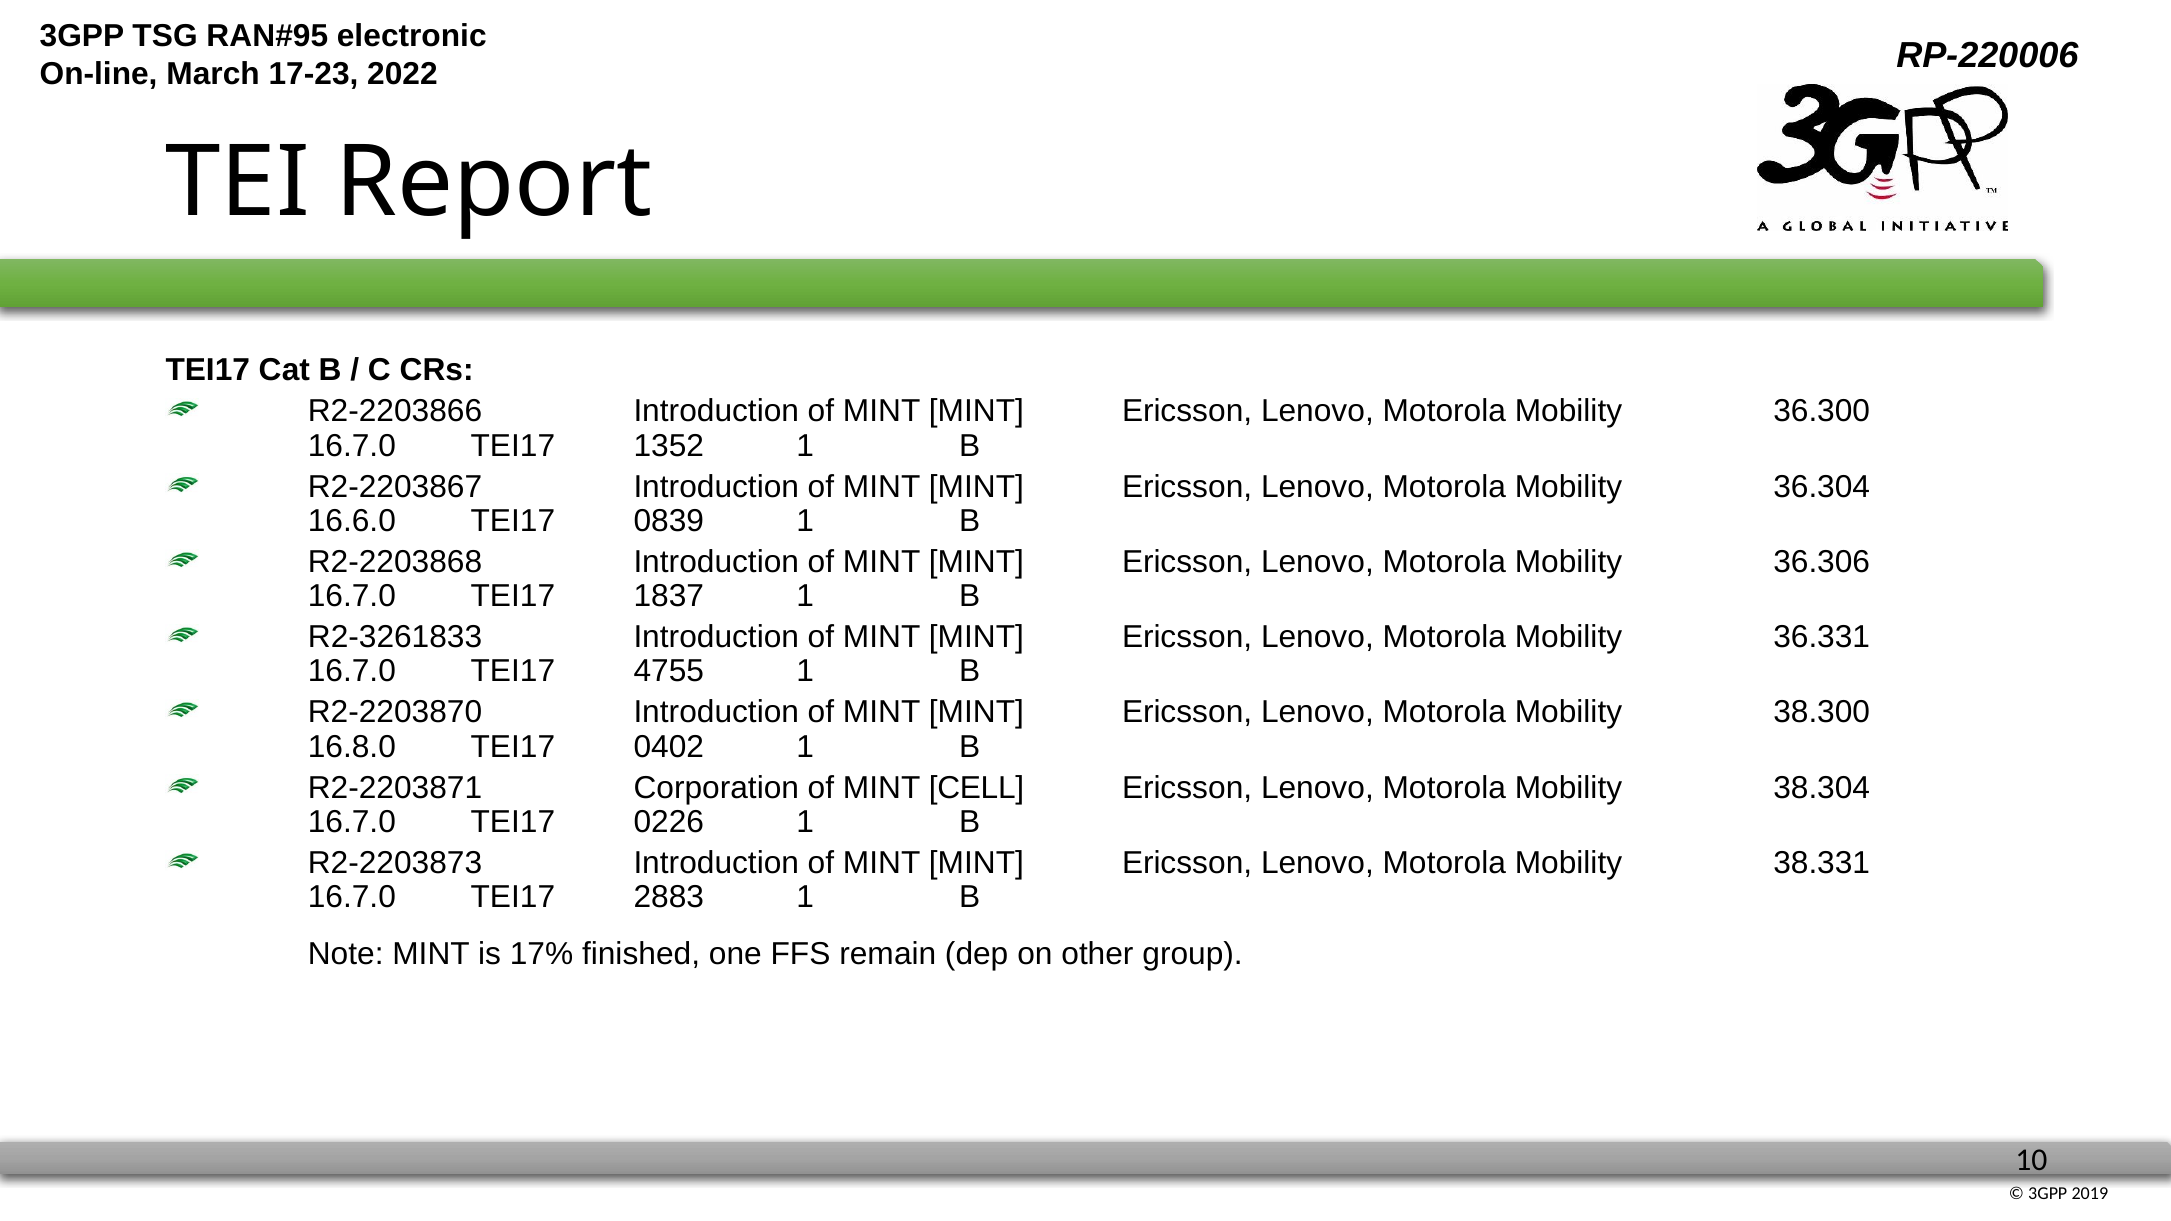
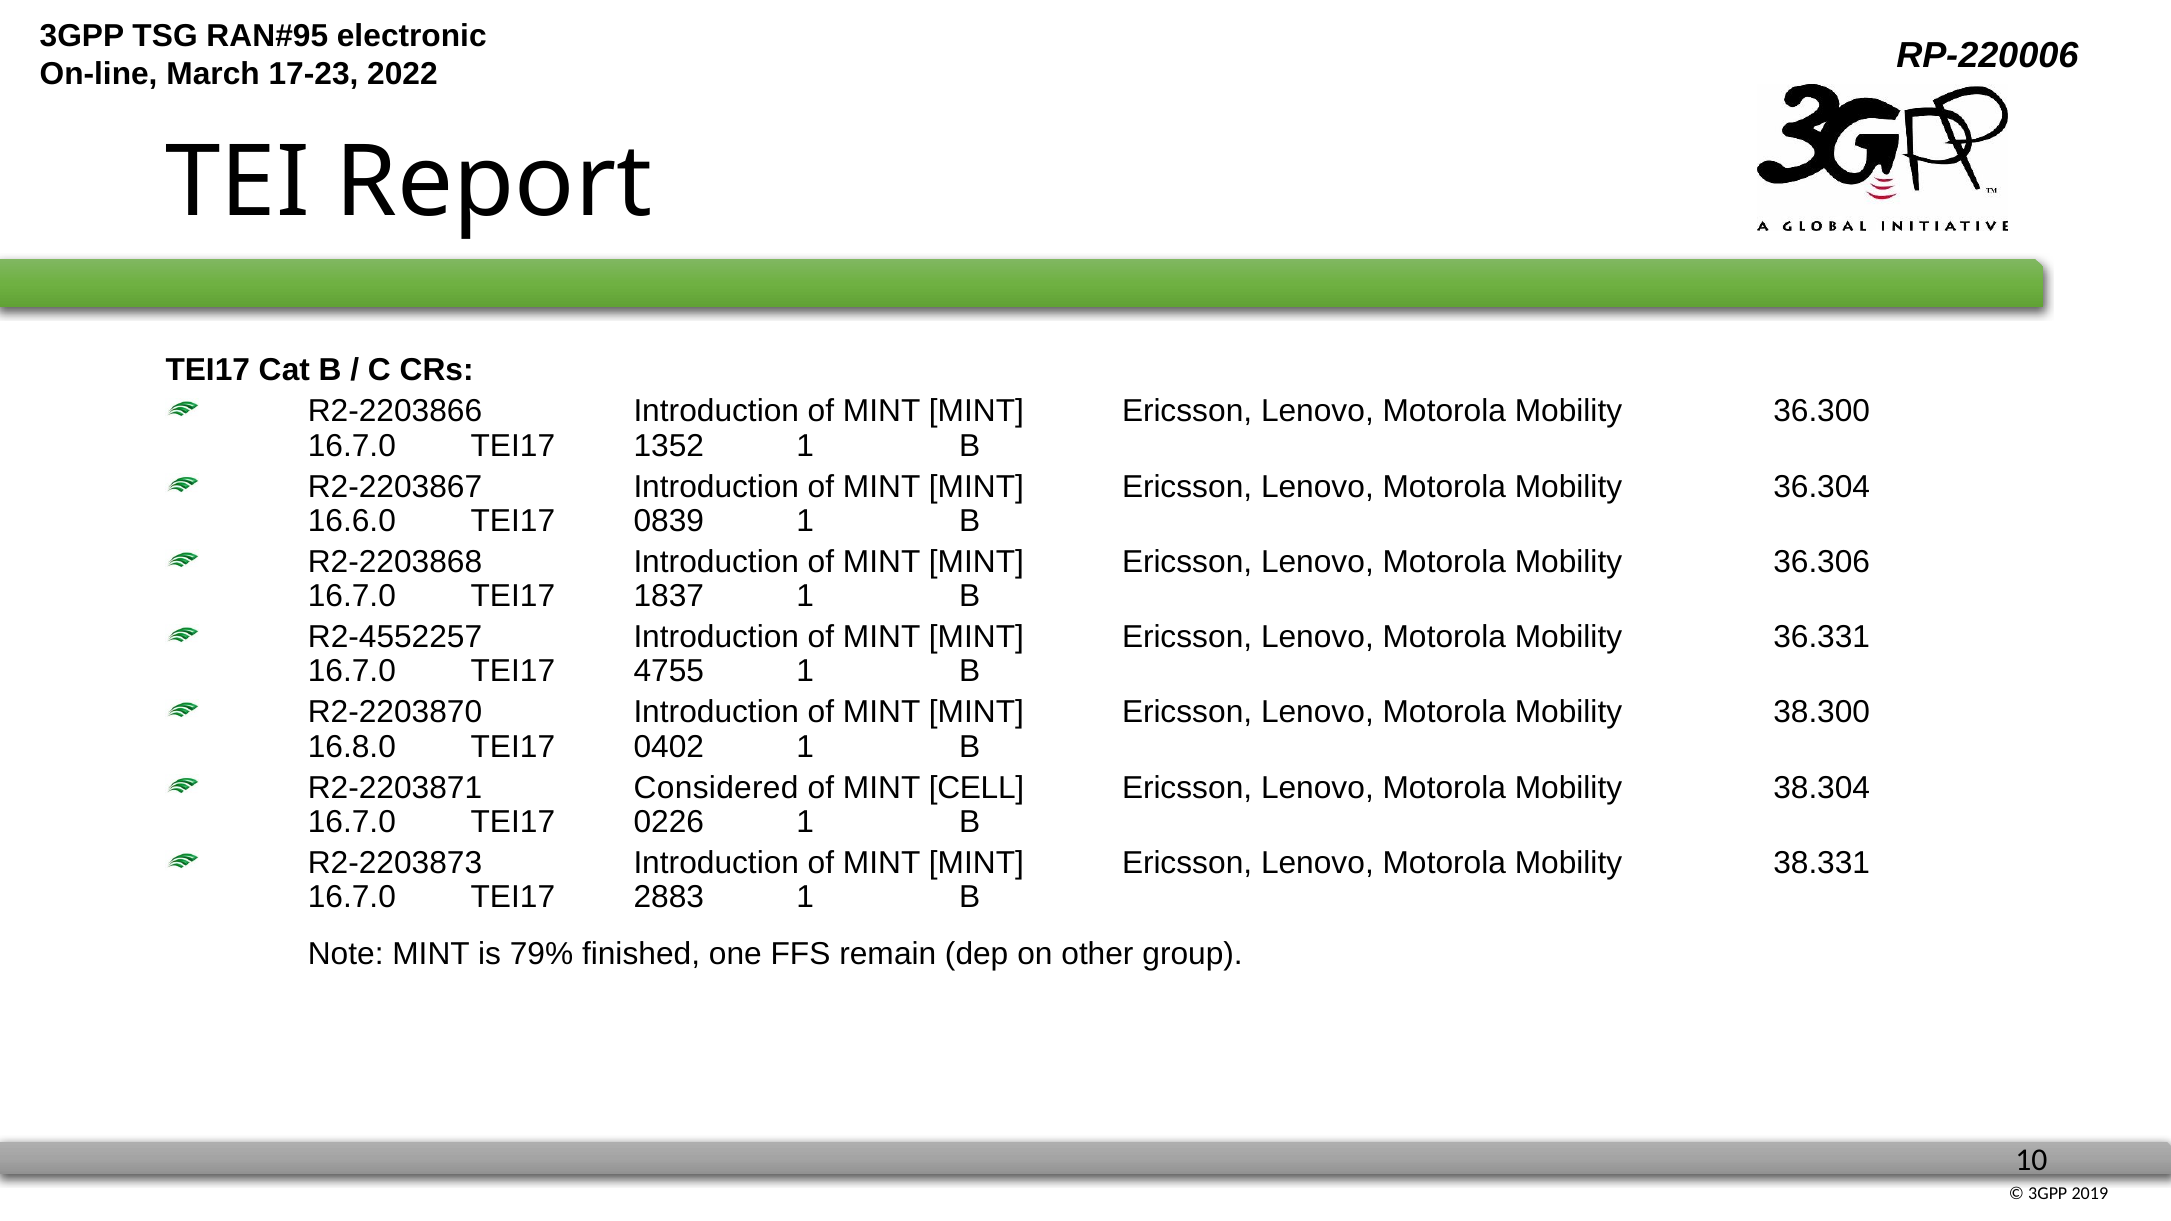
R2-3261833: R2-3261833 -> R2-4552257
Corporation: Corporation -> Considered
17%: 17% -> 79%
